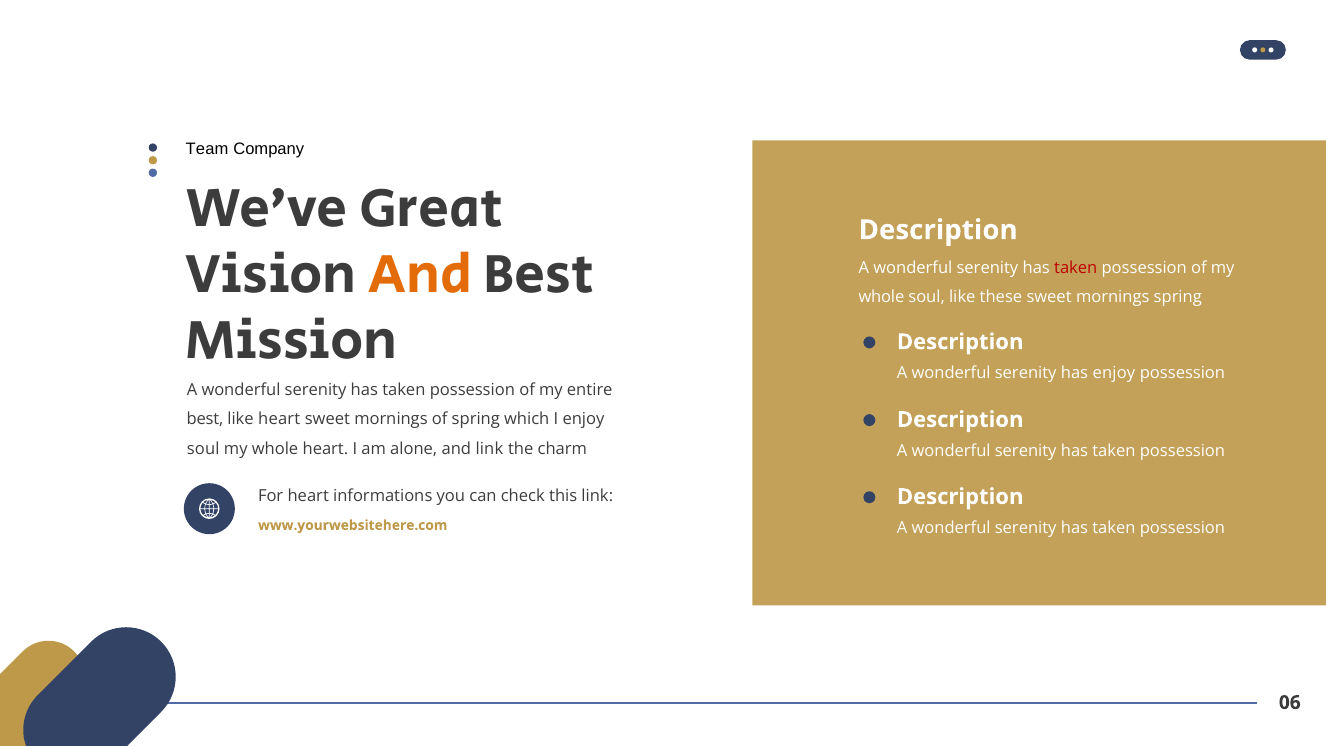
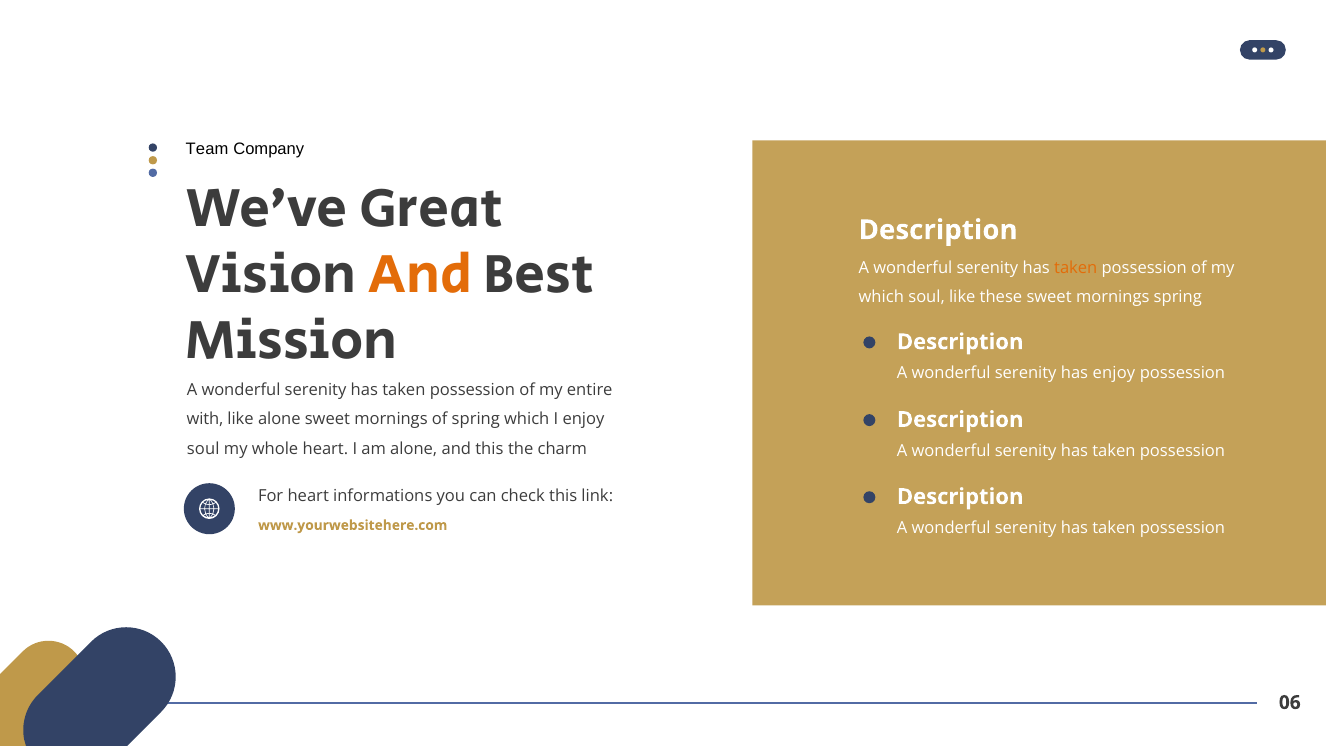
taken at (1076, 268) colour: red -> orange
whole at (881, 297): whole -> which
best at (205, 419): best -> with
like heart: heart -> alone
and link: link -> this
